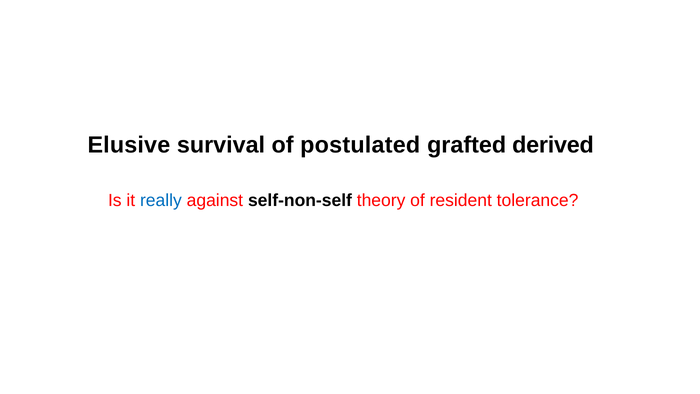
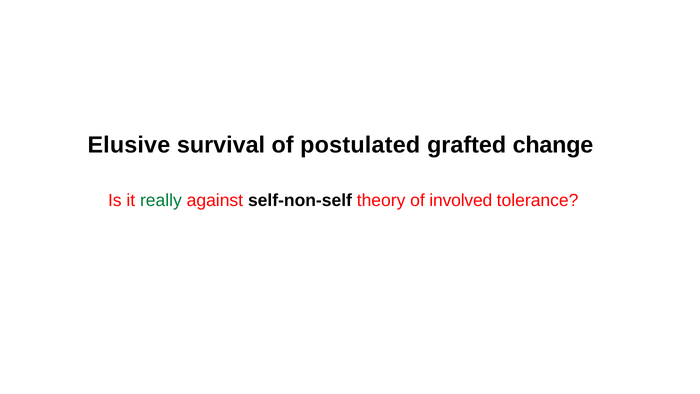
derived: derived -> change
really colour: blue -> green
resident: resident -> involved
